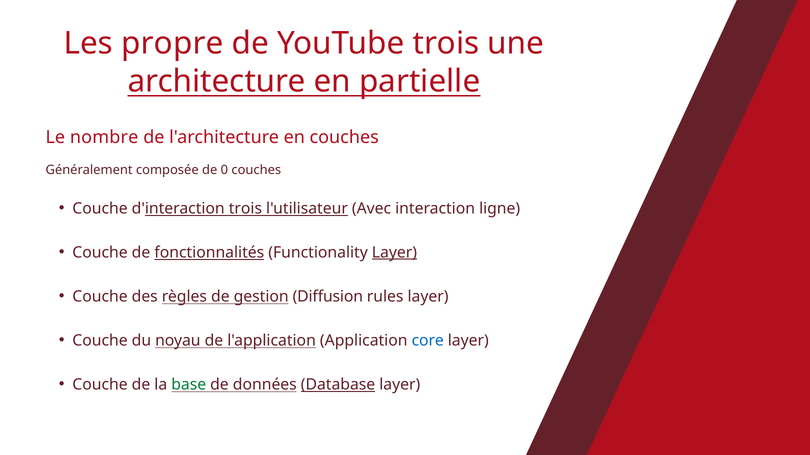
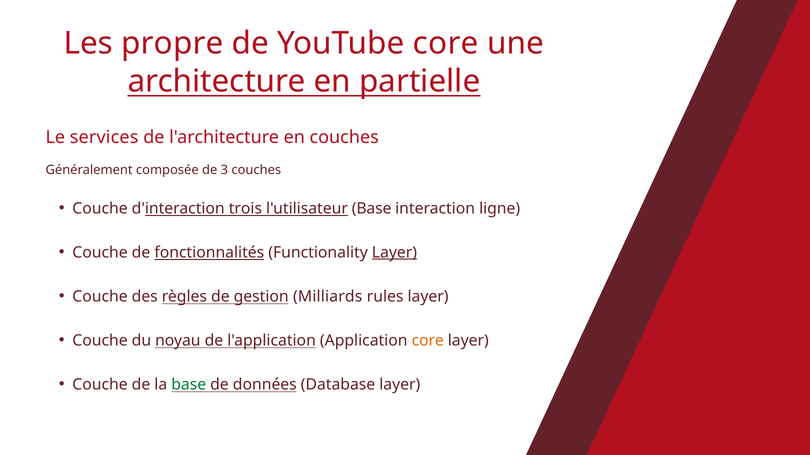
YouTube trois: trois -> core
nombre: nombre -> services
0: 0 -> 3
l'utilisateur Avec: Avec -> Base
Diffusion: Diffusion -> Milliards
core at (428, 341) colour: blue -> orange
Database underline: present -> none
